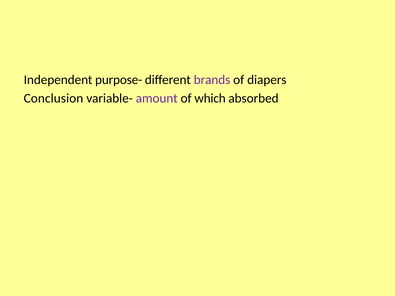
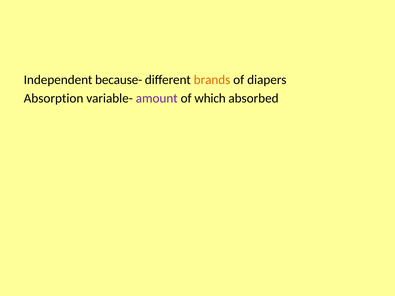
purpose-: purpose- -> because-
brands colour: purple -> orange
Conclusion: Conclusion -> Absorption
